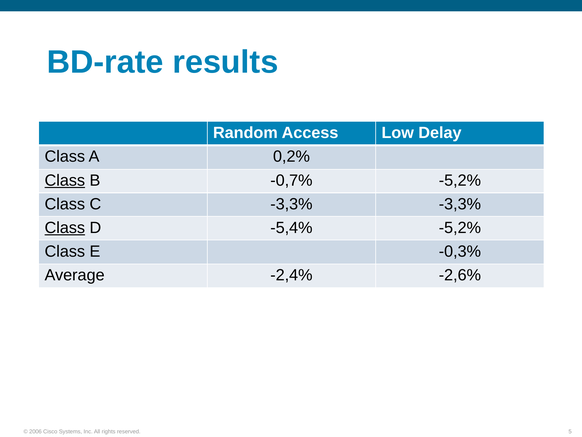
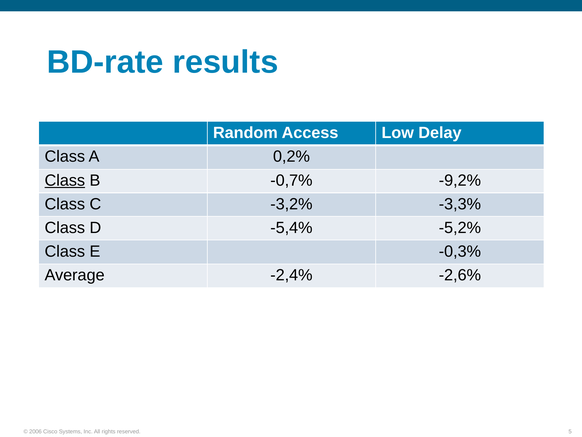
-0,7% -5,2%: -5,2% -> -9,2%
C -3,3%: -3,3% -> -3,2%
Class at (65, 227) underline: present -> none
